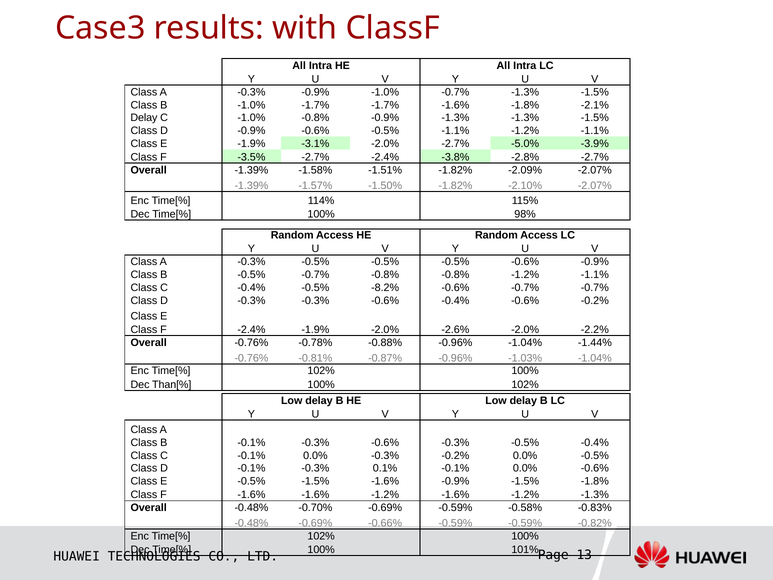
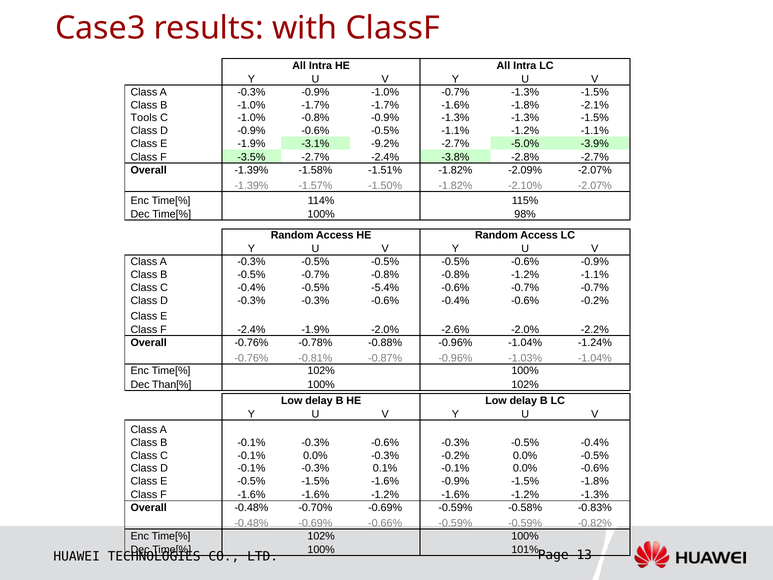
Delay at (144, 118): Delay -> Tools
-3.1% -2.0%: -2.0% -> -9.2%
-8.2%: -8.2% -> -5.4%
-1.44%: -1.44% -> -1.24%
